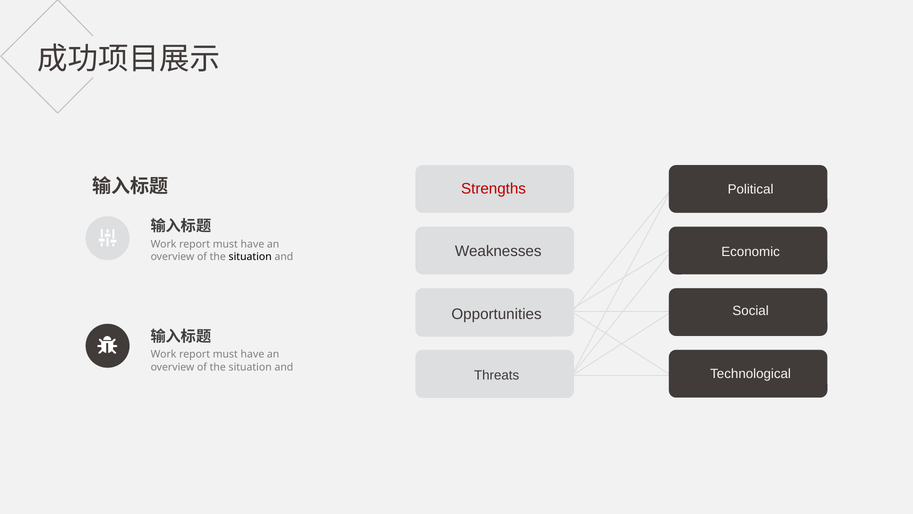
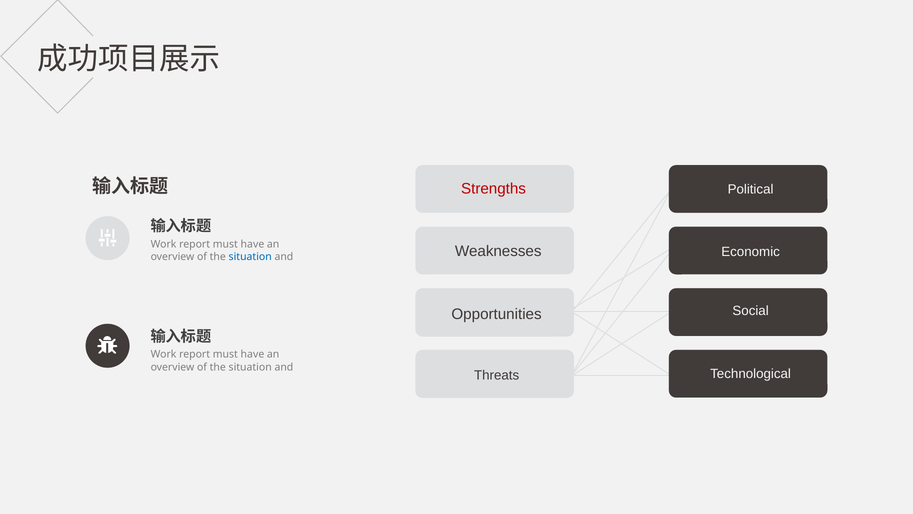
situation at (250, 256) colour: black -> blue
